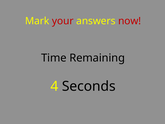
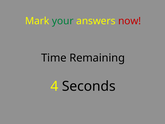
your colour: red -> green
